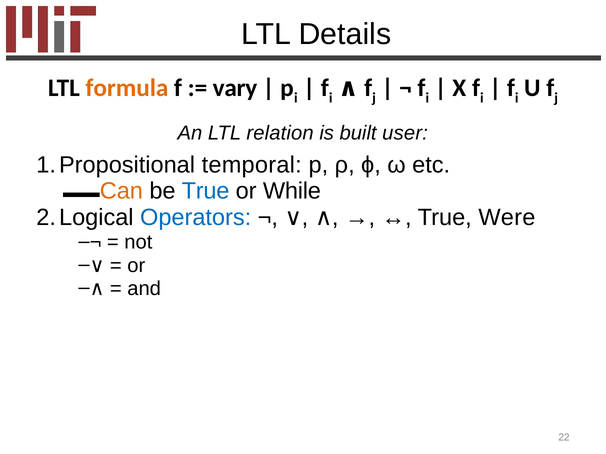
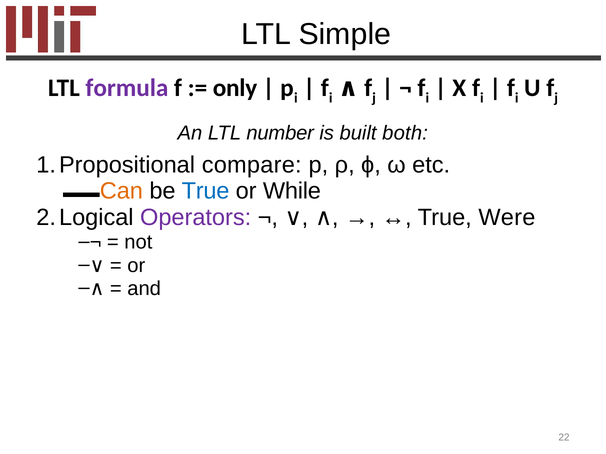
Details: Details -> Simple
formula colour: orange -> purple
vary: vary -> only
relation: relation -> number
user: user -> both
temporal: temporal -> compare
Operators colour: blue -> purple
